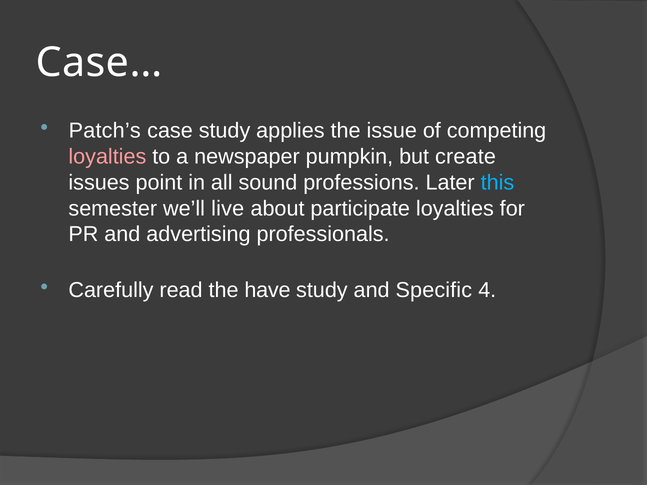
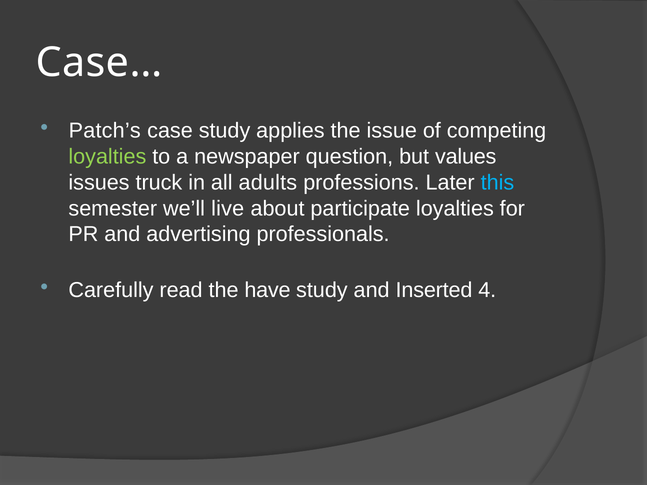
loyalties at (107, 157) colour: pink -> light green
pumpkin: pumpkin -> question
create: create -> values
point: point -> truck
sound: sound -> adults
Specific: Specific -> Inserted
